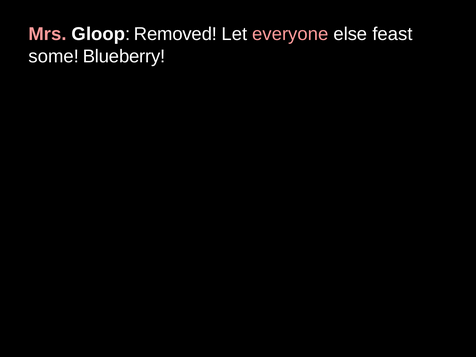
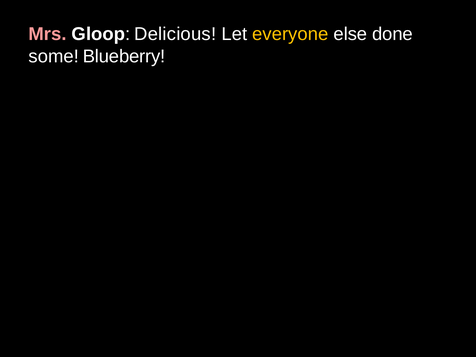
Removed: Removed -> Delicious
everyone colour: pink -> yellow
feast: feast -> done
